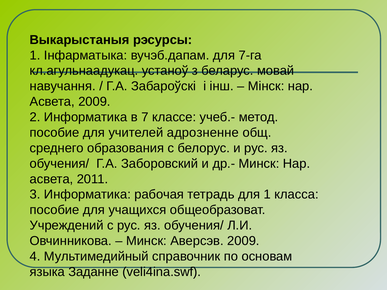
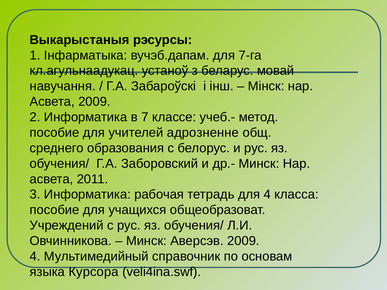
для 1: 1 -> 4
Заданне: Заданне -> Курсора
